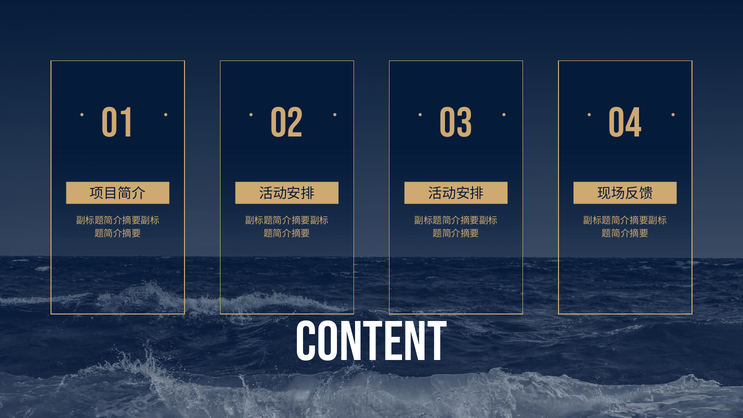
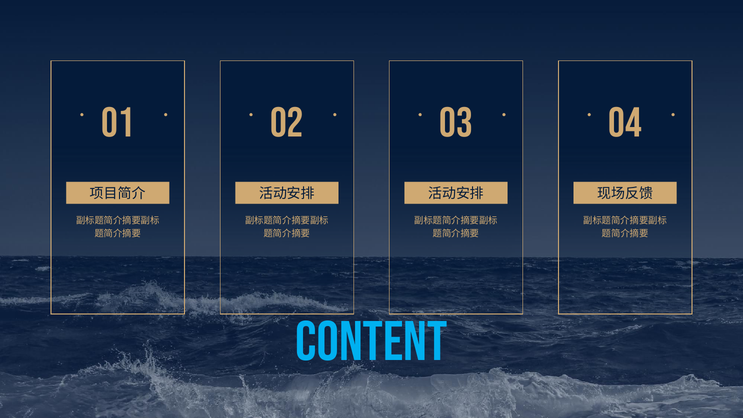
content colour: white -> light blue
